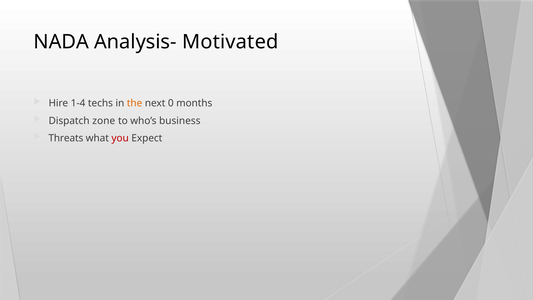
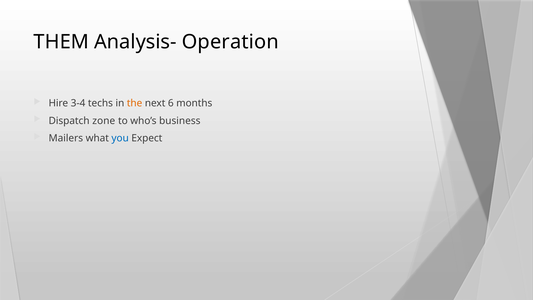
NADA: NADA -> THEM
Motivated: Motivated -> Operation
1-4: 1-4 -> 3-4
0: 0 -> 6
Threats: Threats -> Mailers
you colour: red -> blue
